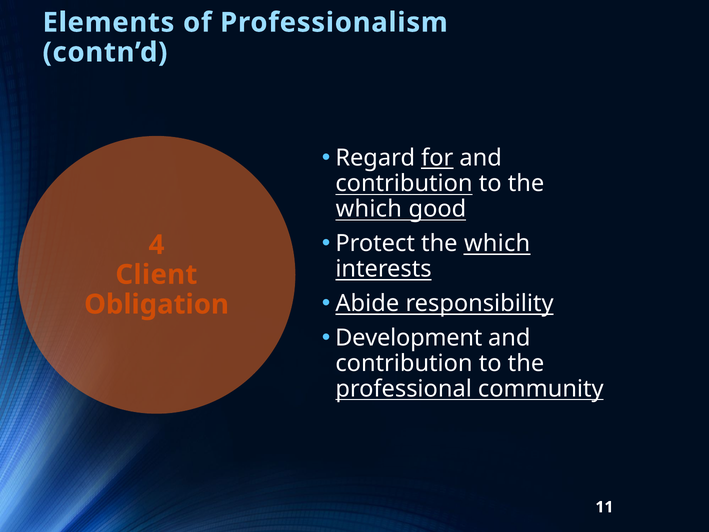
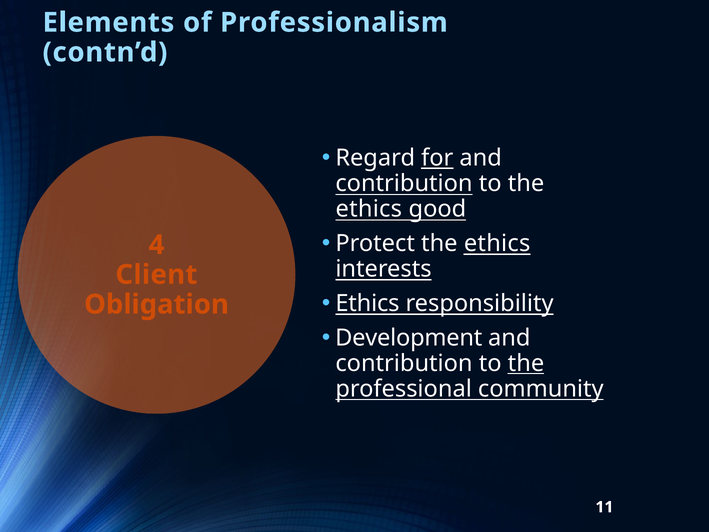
which at (369, 209): which -> ethics
Protect the which: which -> ethics
Abide at (367, 303): Abide -> Ethics
the at (526, 363) underline: none -> present
